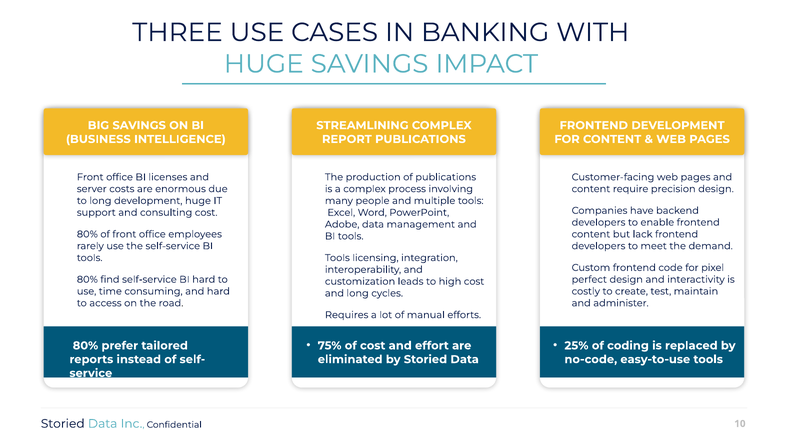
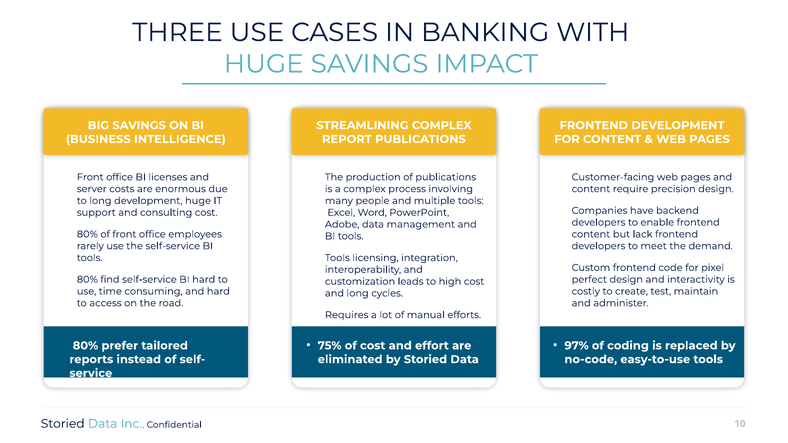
25%: 25% -> 97%
